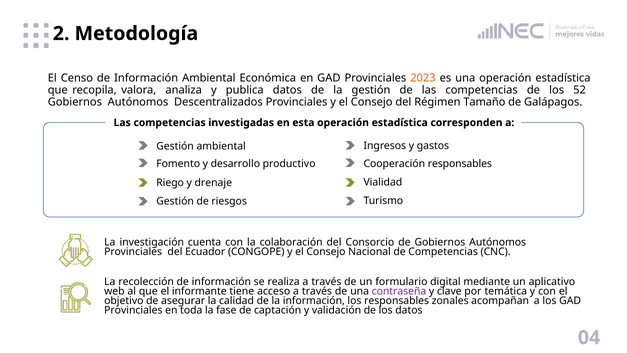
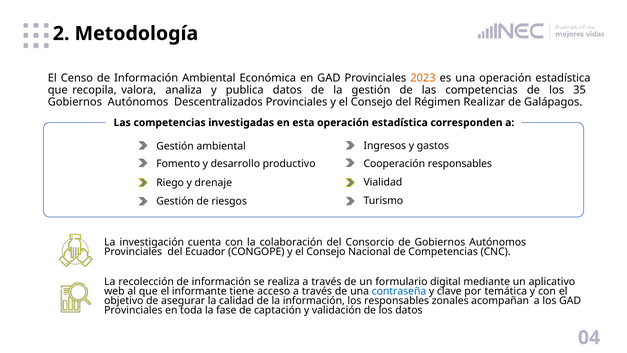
52: 52 -> 35
Tamaño: Tamaño -> Realizar
contraseña colour: purple -> blue
